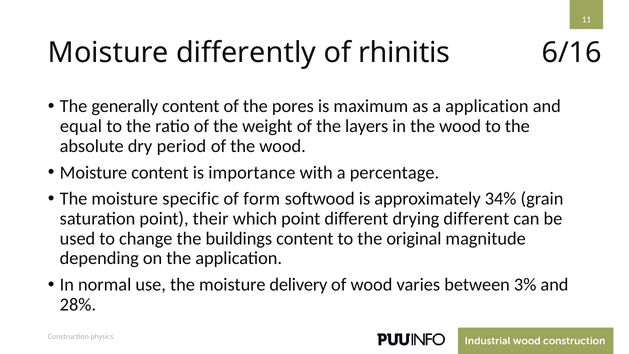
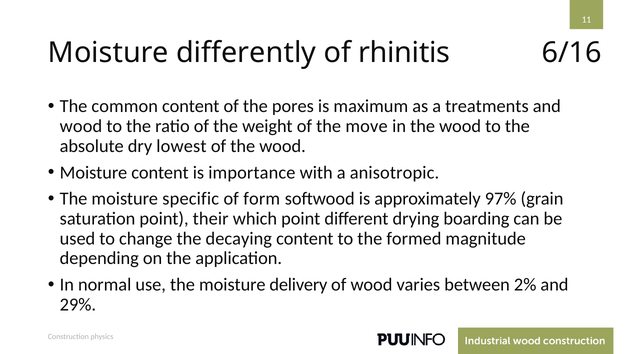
generally: generally -> common
a application: application -> treatments
equal at (81, 126): equal -> wood
layers: layers -> move
period: period -> lowest
percentage: percentage -> anisotropic
34%: 34% -> 97%
drying different: different -> boarding
buildings: buildings -> decaying
original: original -> formed
3%: 3% -> 2%
28%: 28% -> 29%
